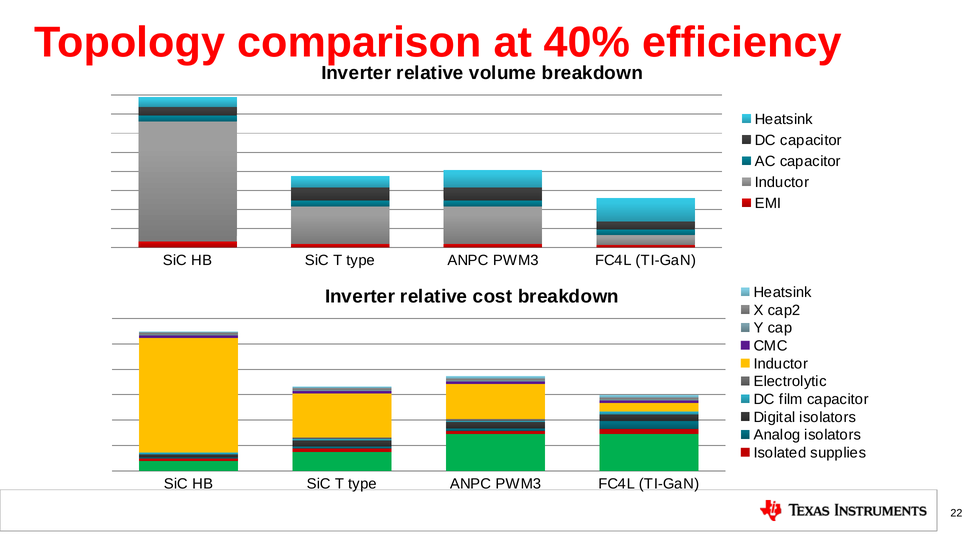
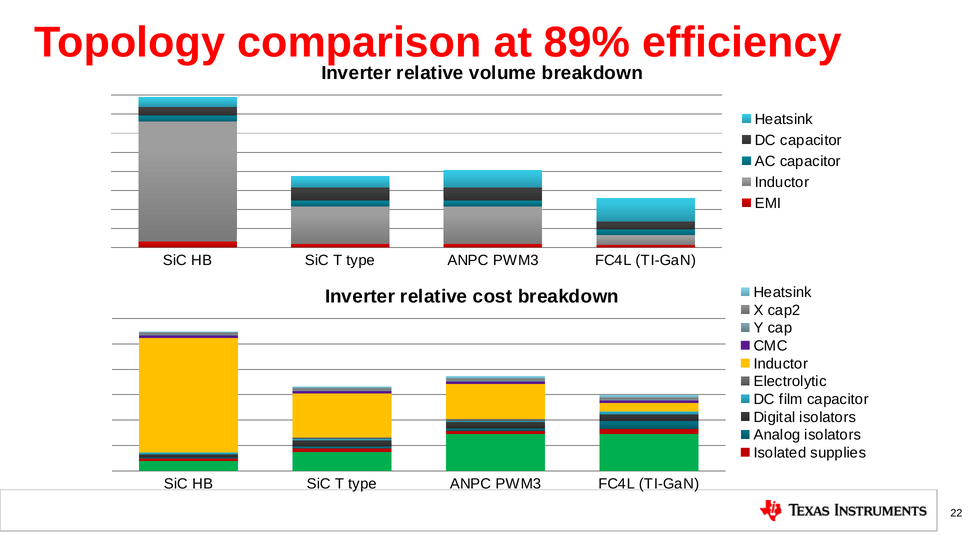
40%: 40% -> 89%
